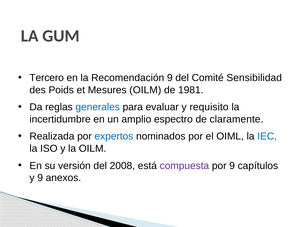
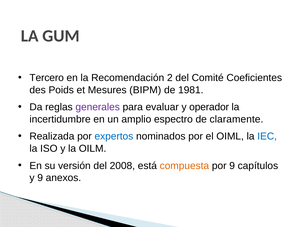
Recomendación 9: 9 -> 2
Sensibilidad: Sensibilidad -> Coeficientes
Mesures OILM: OILM -> BIPM
generales colour: blue -> purple
requisito: requisito -> operador
compuesta colour: purple -> orange
